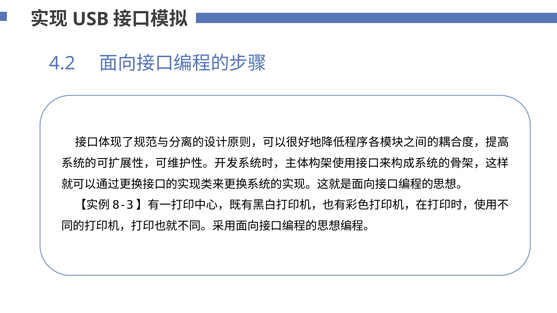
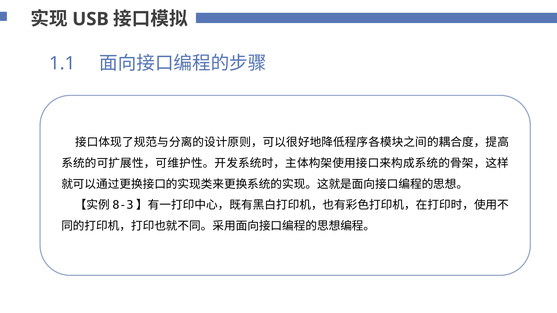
4.2: 4.2 -> 1.1
